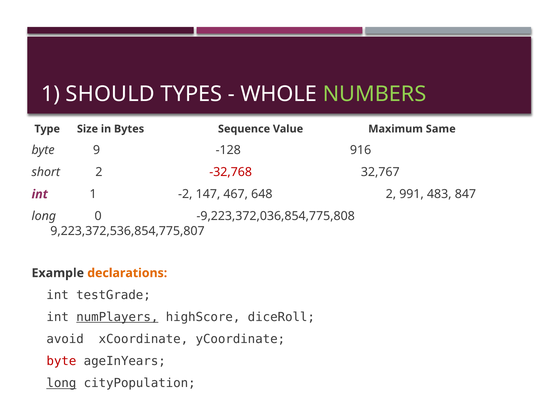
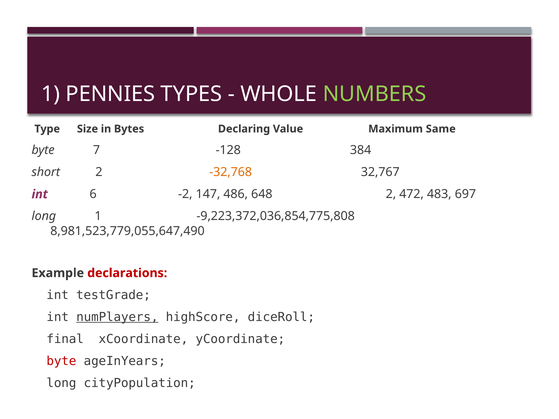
SHOULD: SHOULD -> PENNIES
Sequence: Sequence -> Declaring
9: 9 -> 7
916: 916 -> 384
-32,768 colour: red -> orange
int 1: 1 -> 6
467: 467 -> 486
991: 991 -> 472
847: 847 -> 697
long 0: 0 -> 1
9,223,372,536,854,775,807: 9,223,372,536,854,775,807 -> 8,981,523,779,055,647,490
declarations colour: orange -> red
avoid: avoid -> final
long at (61, 383) underline: present -> none
